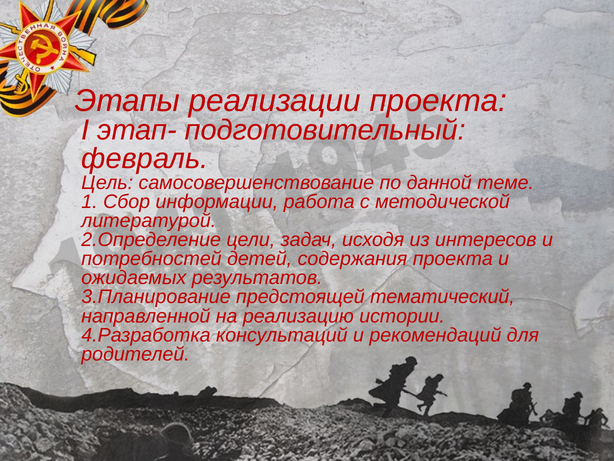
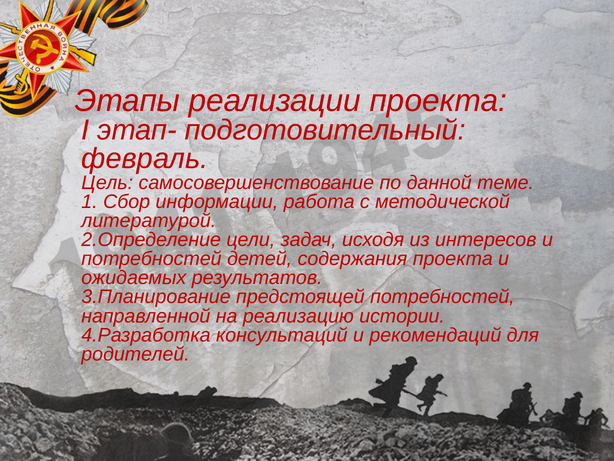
предстоящей тематический: тематический -> потребностей
